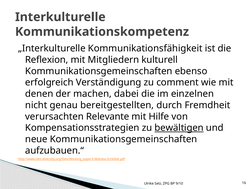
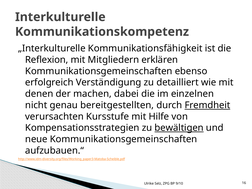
kulturell: kulturell -> erklären
comment: comment -> detailliert
Fremdheit underline: none -> present
Relevante: Relevante -> Kursstufe
